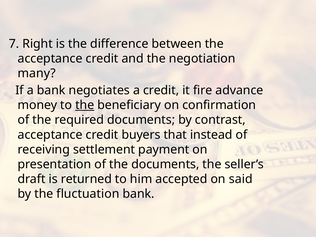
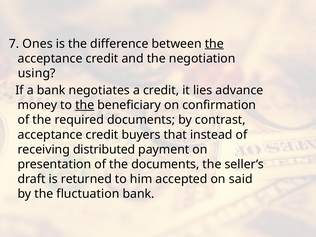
Right: Right -> Ones
the at (214, 44) underline: none -> present
many: many -> using
fire: fire -> lies
settlement: settlement -> distributed
